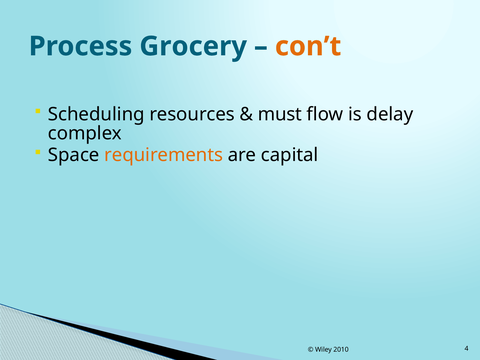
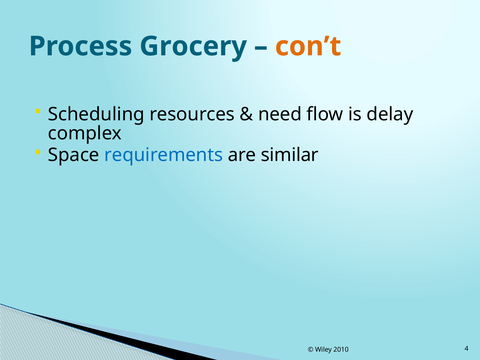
must: must -> need
requirements colour: orange -> blue
capital: capital -> similar
